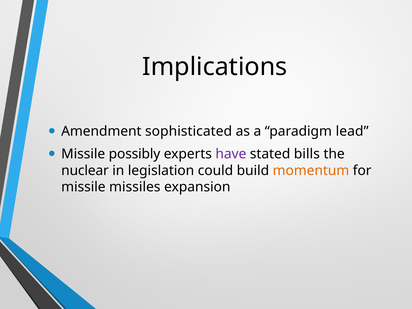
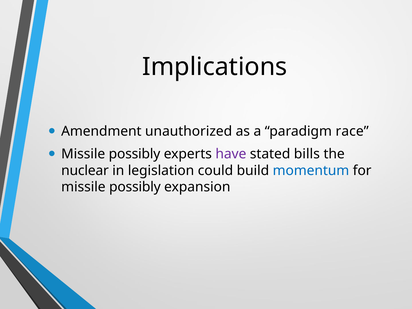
sophisticated: sophisticated -> unauthorized
lead: lead -> race
momentum colour: orange -> blue
missiles at (135, 187): missiles -> possibly
